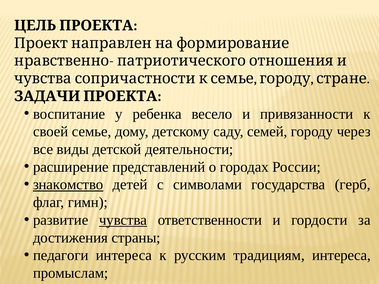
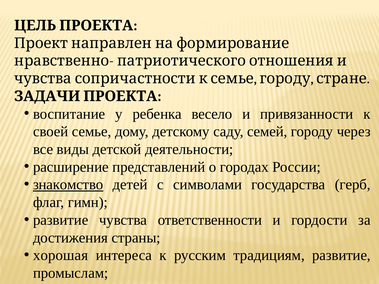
чувства underline: present -> none
педагоги: педагоги -> хорошая
традициям интереса: интереса -> развитие
